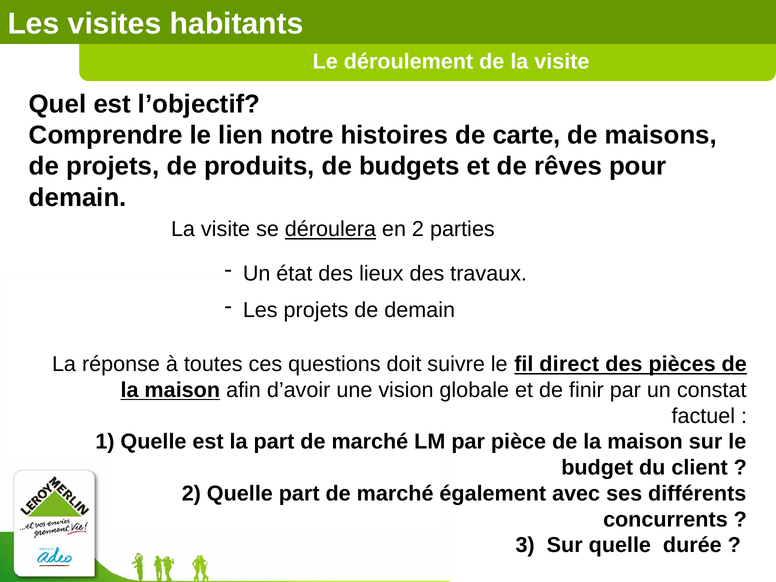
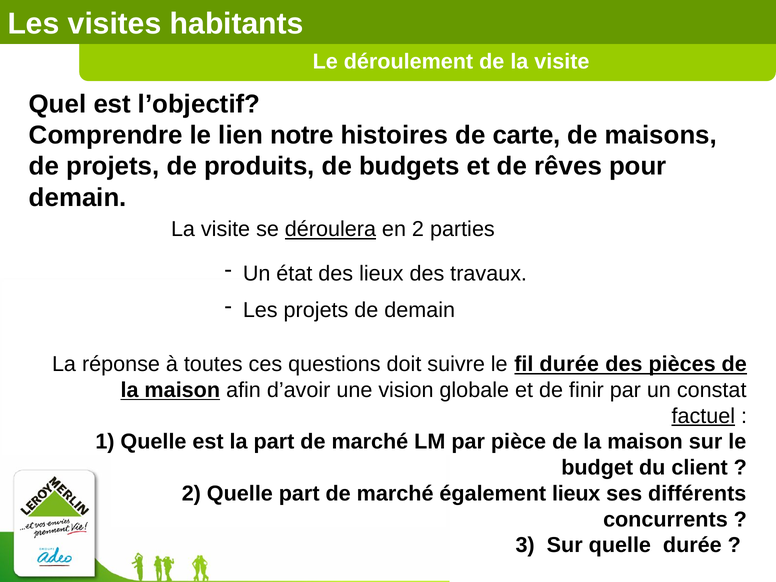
fil direct: direct -> durée
factuel underline: none -> present
également avec: avec -> lieux
